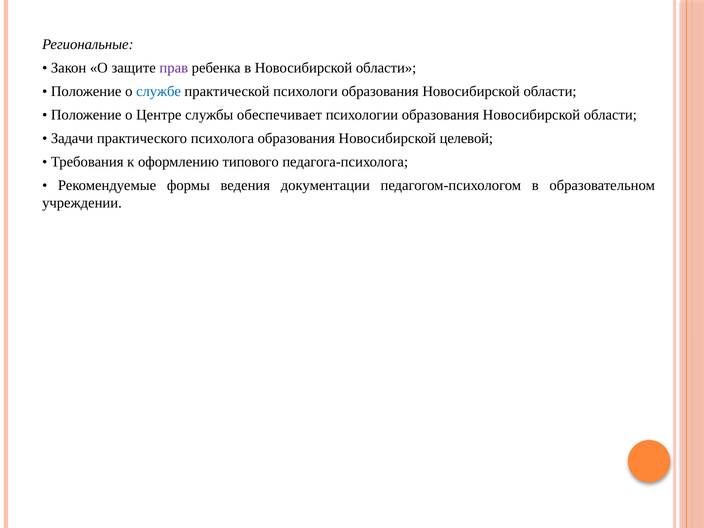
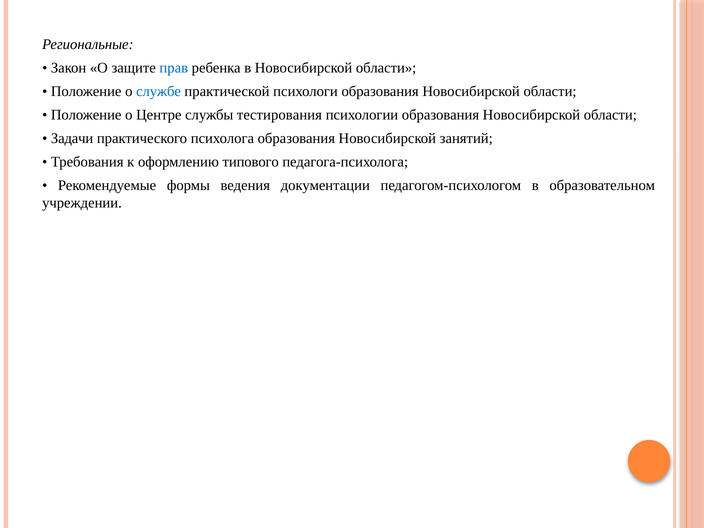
прав colour: purple -> blue
обеспечивает: обеспечивает -> тестирования
целевой: целевой -> занятий
